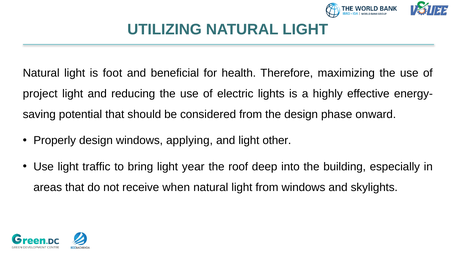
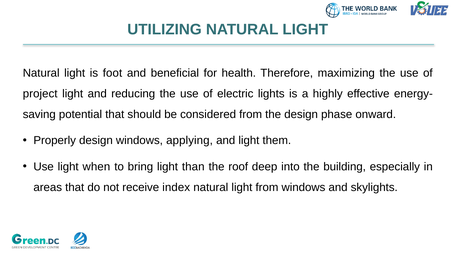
other: other -> them
traffic: traffic -> when
year: year -> than
when: when -> index
